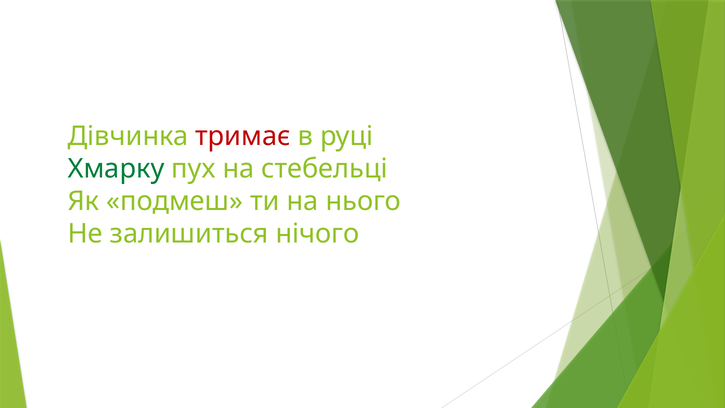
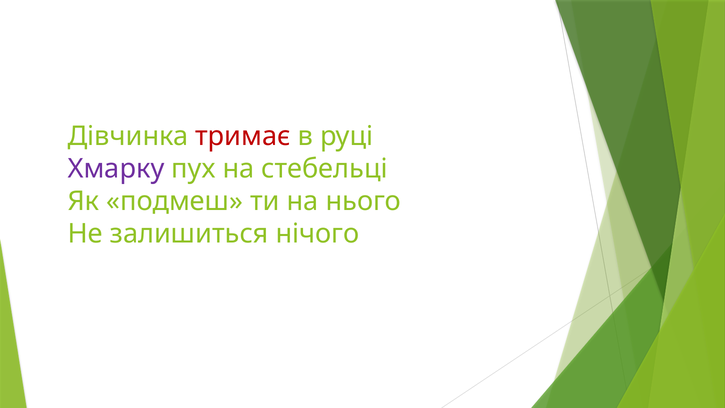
Хмарку colour: green -> purple
